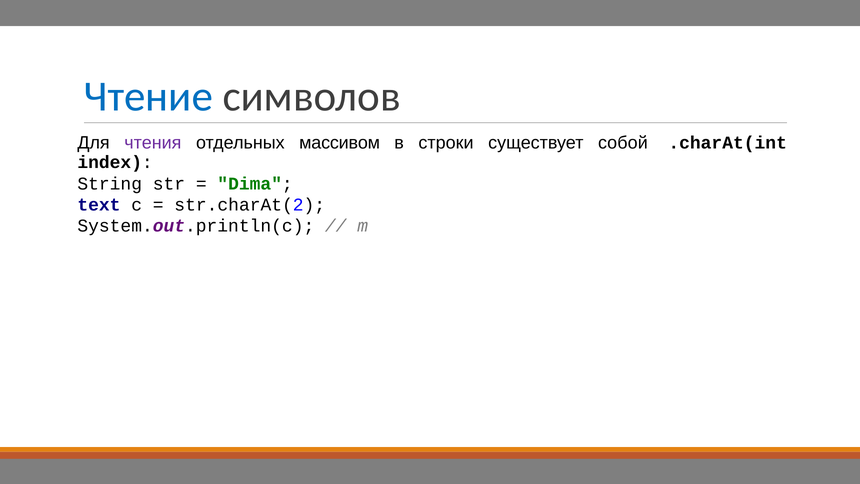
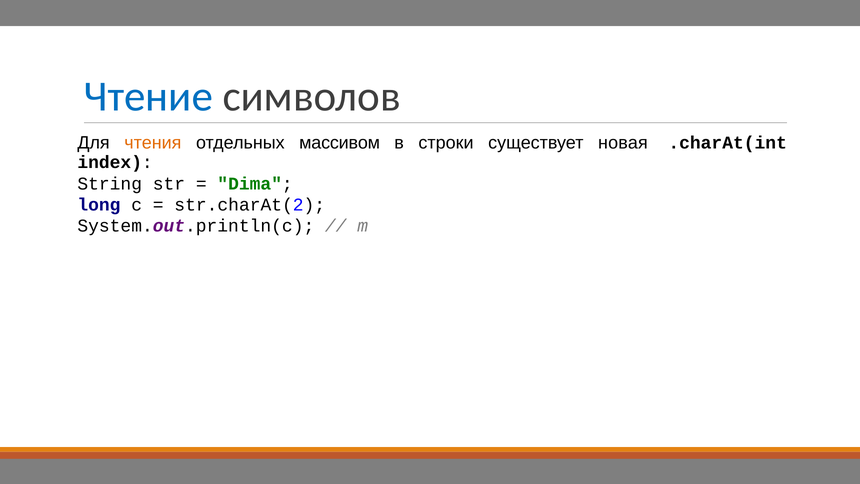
чтения colour: purple -> orange
собой: собой -> новая
text: text -> long
